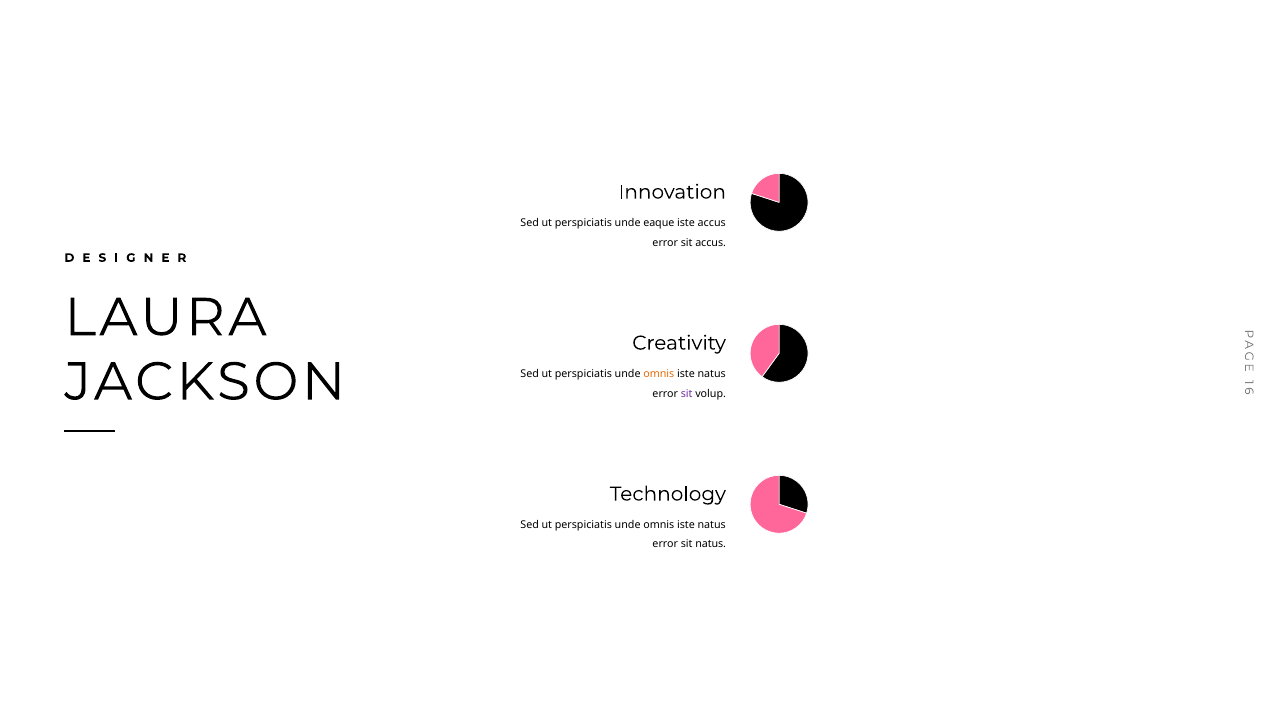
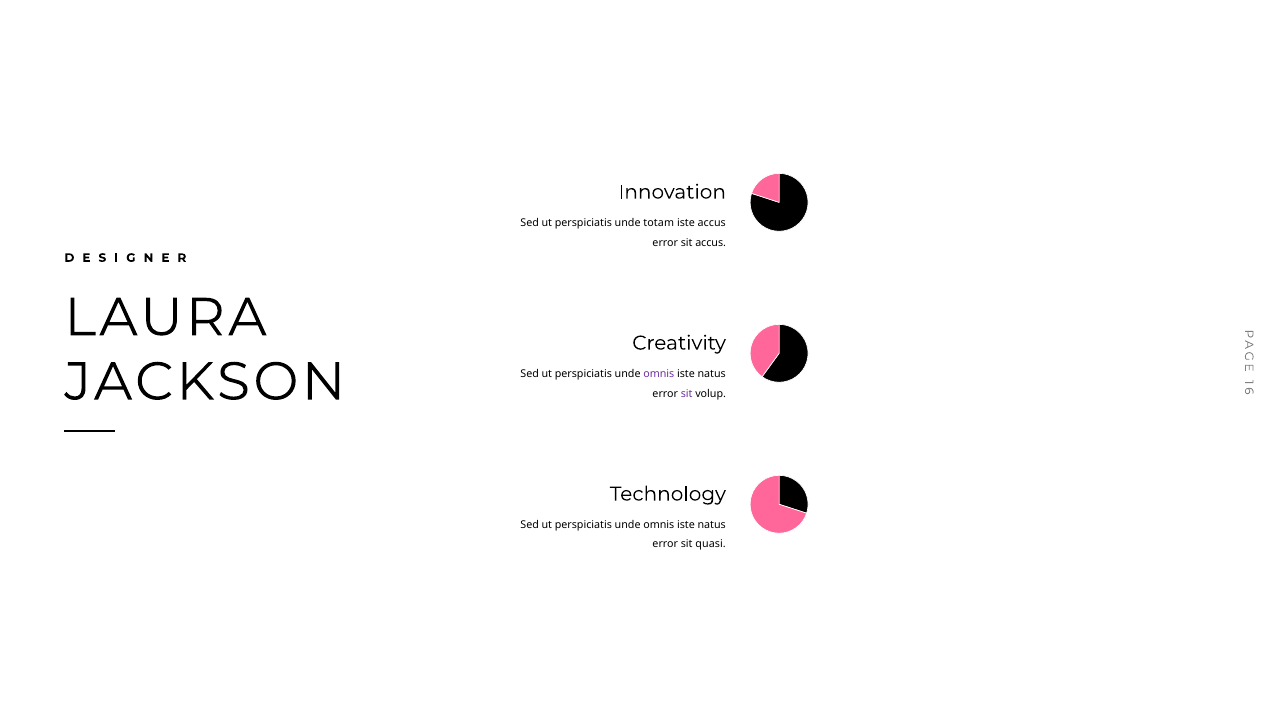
eaque: eaque -> totam
omnis at (659, 374) colour: orange -> purple
sit natus: natus -> quasi
